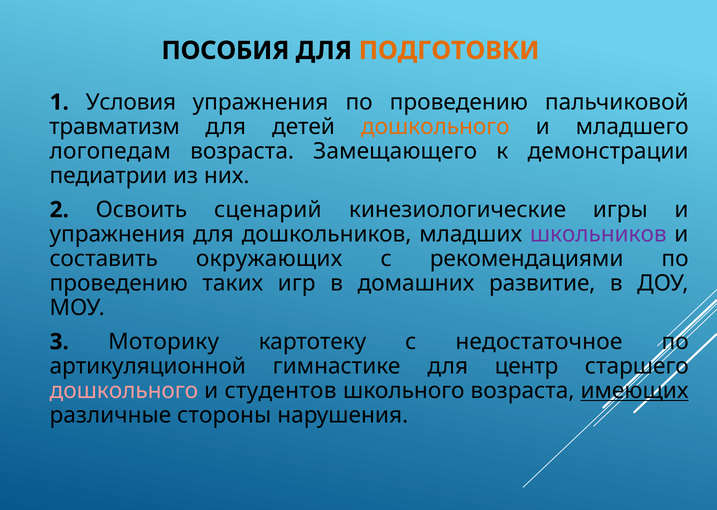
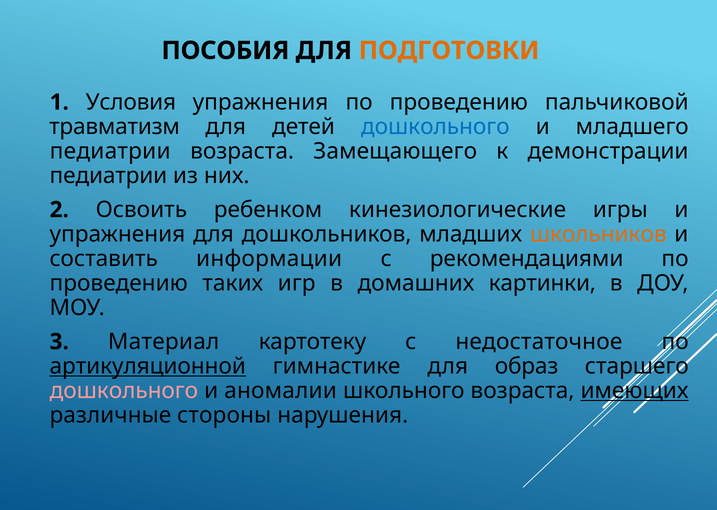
дошкольного at (435, 127) colour: orange -> blue
логопедам at (110, 151): логопедам -> педиатрии
сценарий: сценарий -> ребенком
школьников colour: purple -> orange
окружающих: окружающих -> информации
развитие: развитие -> картинки
Моторику: Моторику -> Материал
артикуляционной underline: none -> present
центр: центр -> образ
студентов: студентов -> аномалии
